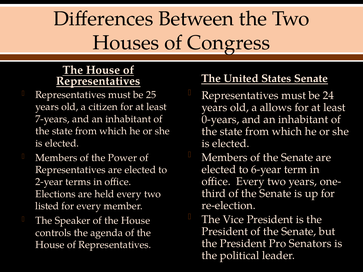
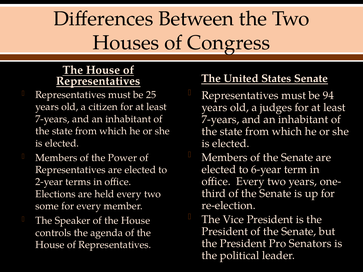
24: 24 -> 94
allows: allows -> judges
0-years at (220, 120): 0-years -> 7-years
listed: listed -> some
